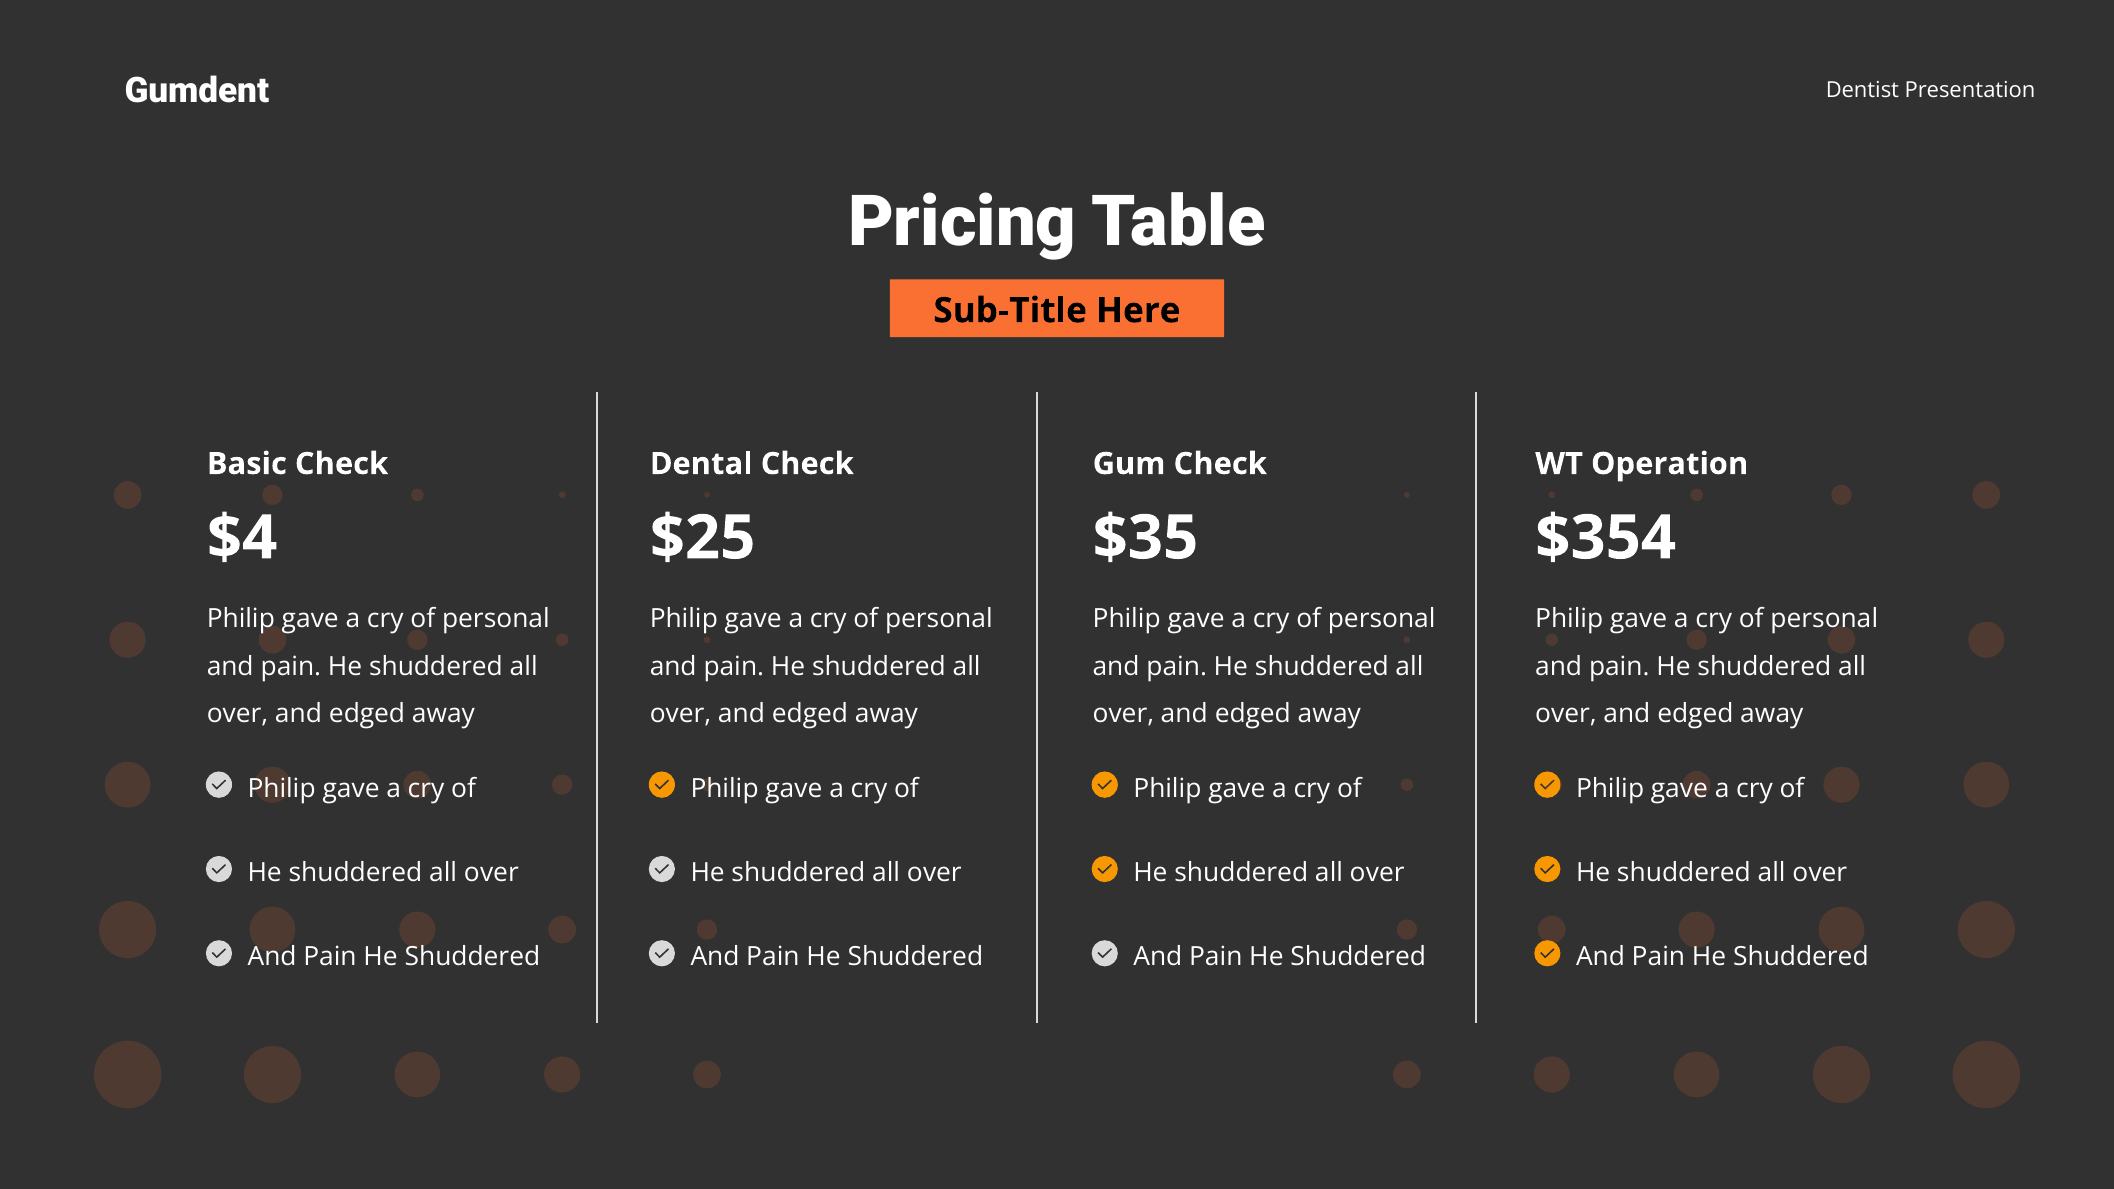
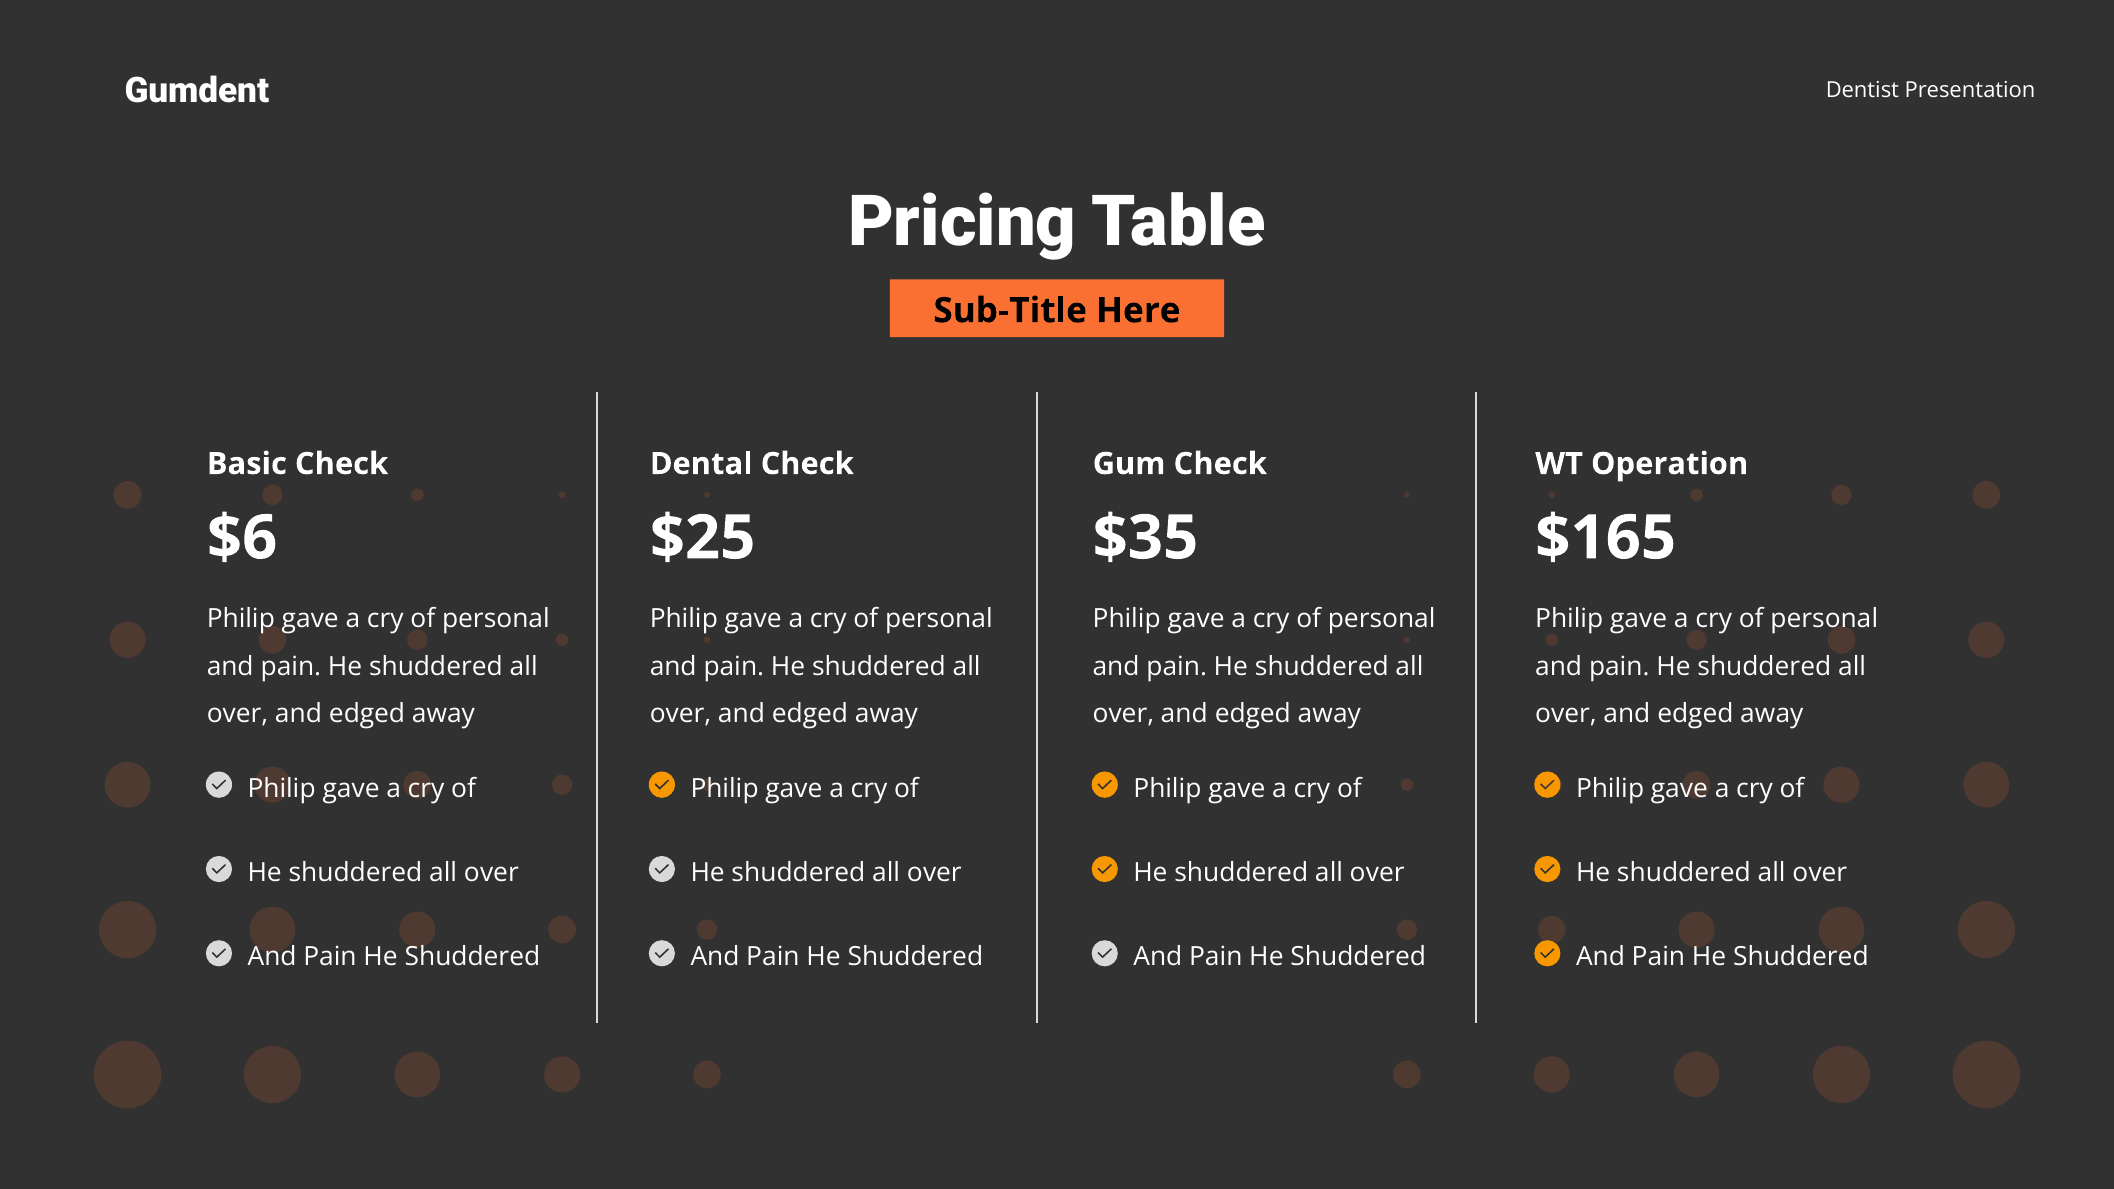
$4: $4 -> $6
$354: $354 -> $165
